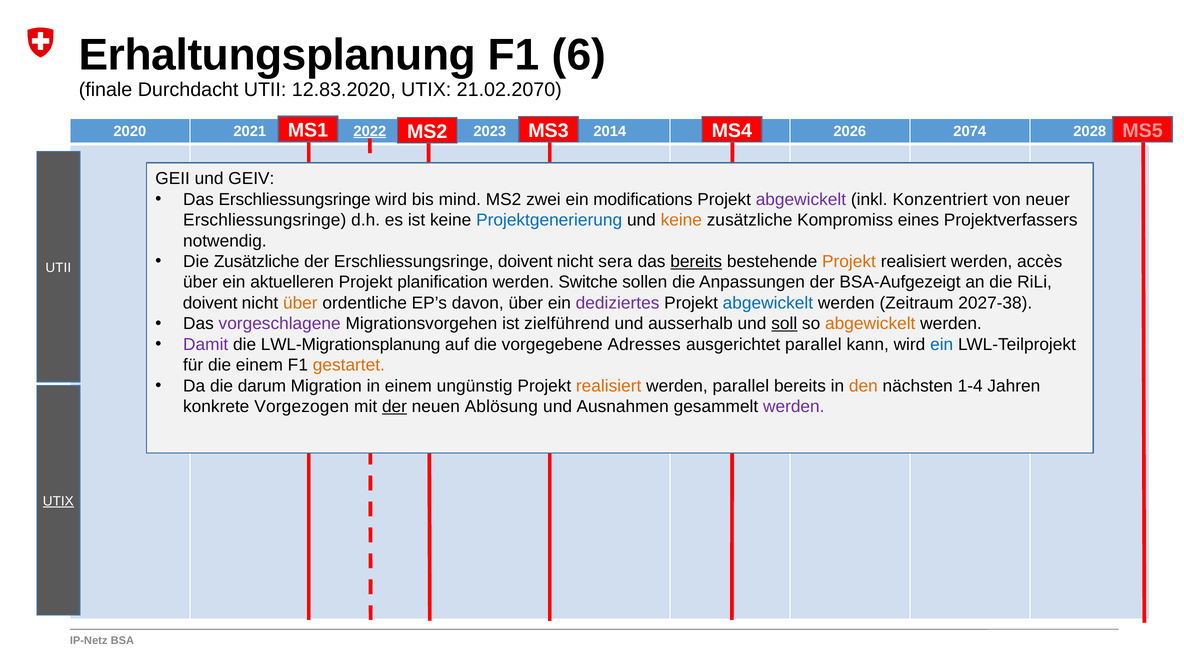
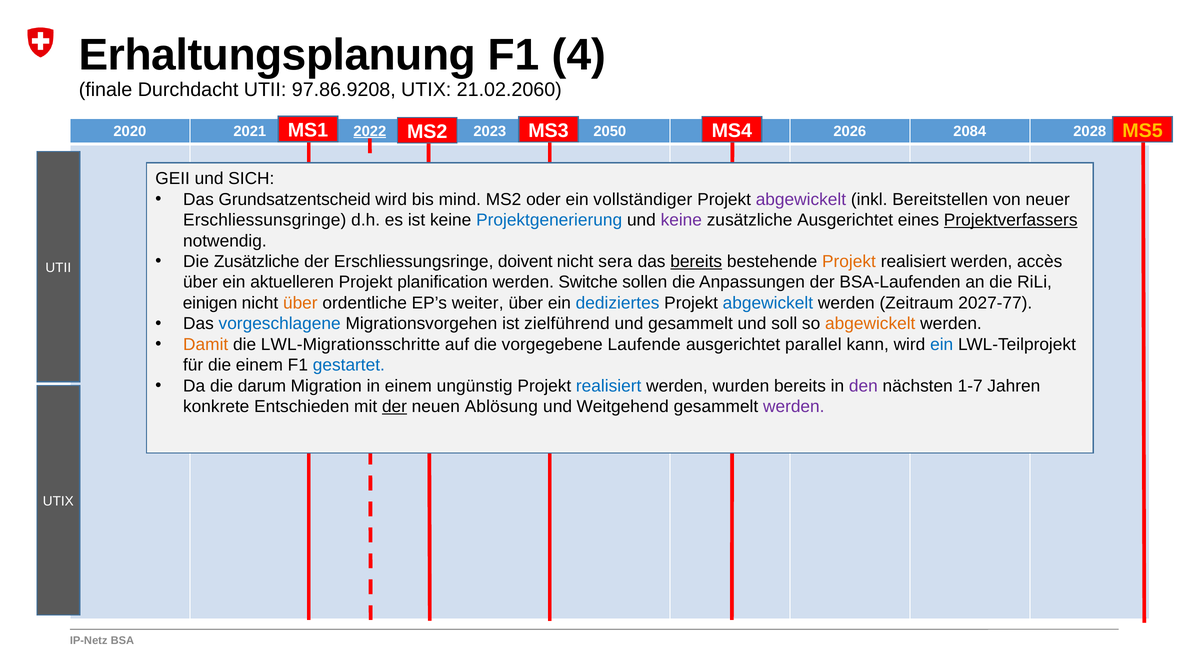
6: 6 -> 4
12.83.2020: 12.83.2020 -> 97.86.9208
21.02.2070: 21.02.2070 -> 21.02.2060
MS5 colour: pink -> yellow
2014: 2014 -> 2050
2074: 2074 -> 2084
GEIV: GEIV -> SICH
Das Erschliessungsringe: Erschliessungsringe -> Grundsatzentscheid
zwei: zwei -> oder
modifications: modifications -> vollständiger
Konzentriert: Konzentriert -> Bereitstellen
Erschliessungsringe at (265, 220): Erschliessungsringe -> Erschliessunsgringe
keine at (681, 220) colour: orange -> purple
zusätzliche Kompromiss: Kompromiss -> Ausgerichtet
Projektverfassers underline: none -> present
BSA-Aufgezeigt: BSA-Aufgezeigt -> BSA-Laufenden
doivent at (210, 303): doivent -> einigen
davon: davon -> weiter
dediziertes colour: purple -> blue
2027-38: 2027-38 -> 2027-77
vorgeschlagene colour: purple -> blue
und ausserhalb: ausserhalb -> gesammelt
soll underline: present -> none
Damit colour: purple -> orange
LWL-Migrationsplanung: LWL-Migrationsplanung -> LWL-Migrationsschritte
Adresses: Adresses -> Laufende
gestartet colour: orange -> blue
realisiert at (609, 386) colour: orange -> blue
werden parallel: parallel -> wurden
den colour: orange -> purple
1-4: 1-4 -> 1-7
Vorgezogen: Vorgezogen -> Entschieden
Ausnahmen: Ausnahmen -> Weitgehend
UTIX at (58, 501) underline: present -> none
